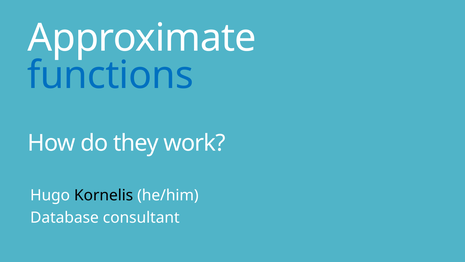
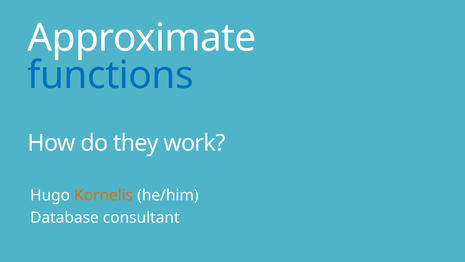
Kornelis colour: black -> orange
